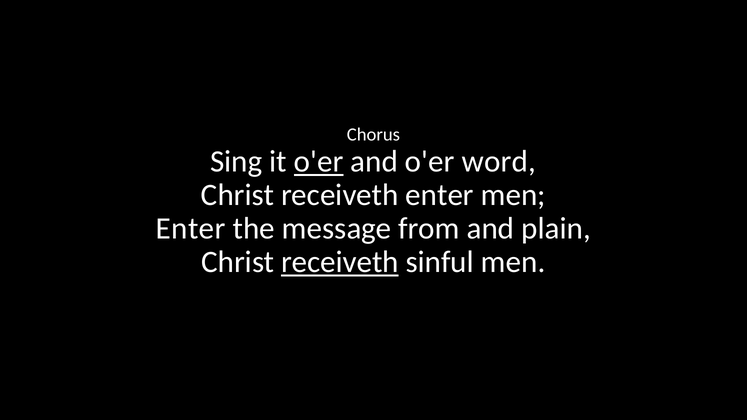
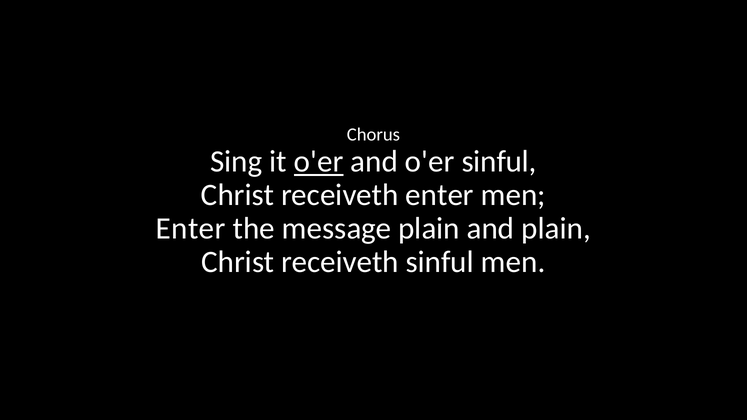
o'er word: word -> sinful
message from: from -> plain
receiveth at (340, 262) underline: present -> none
